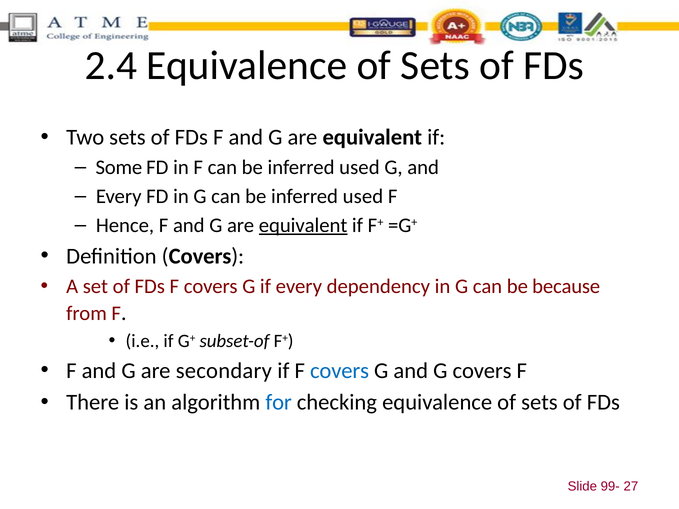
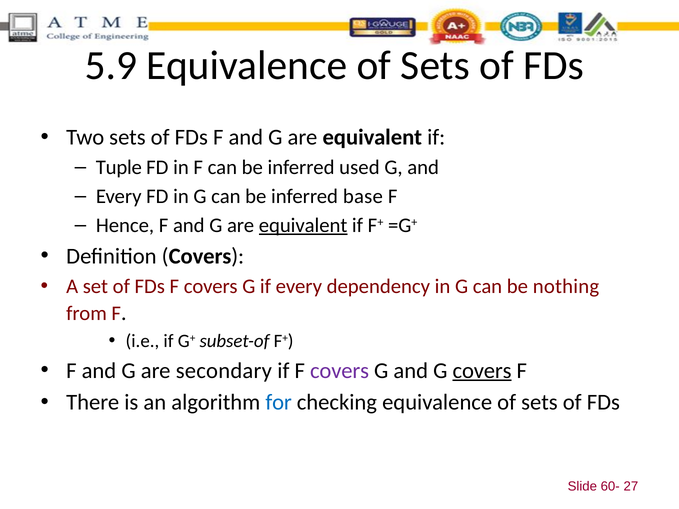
2.4: 2.4 -> 5.9
Some: Some -> Tuple
used at (363, 196): used -> base
because: because -> nothing
covers at (340, 371) colour: blue -> purple
covers at (482, 371) underline: none -> present
99-: 99- -> 60-
